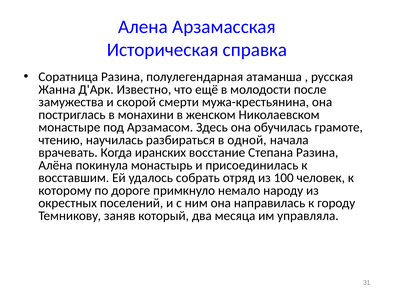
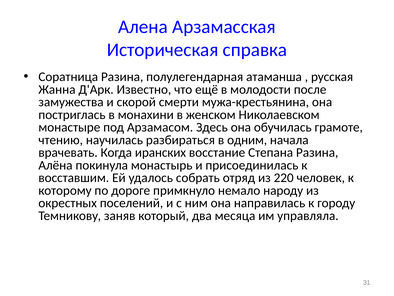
одной: одной -> одним
100: 100 -> 220
